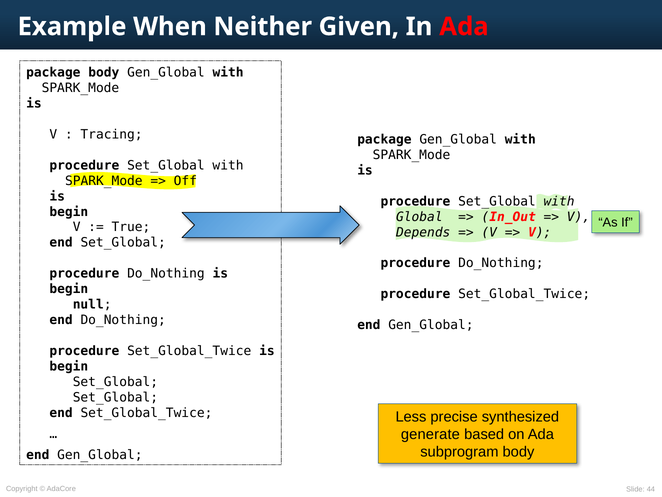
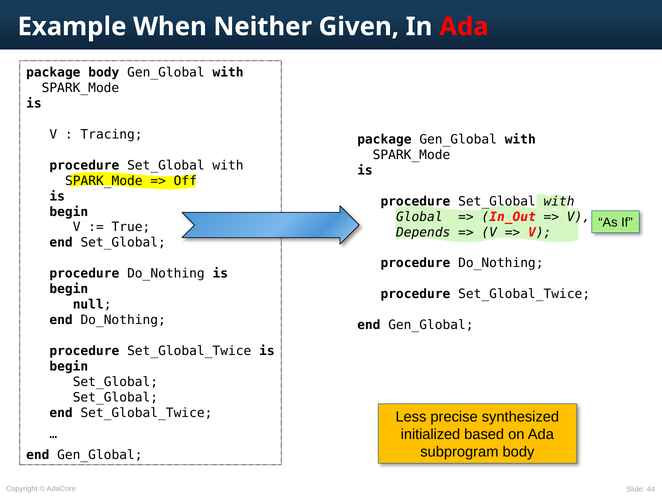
generate: generate -> initialized
